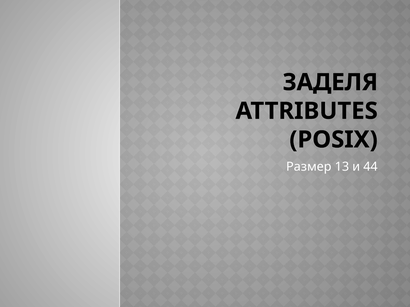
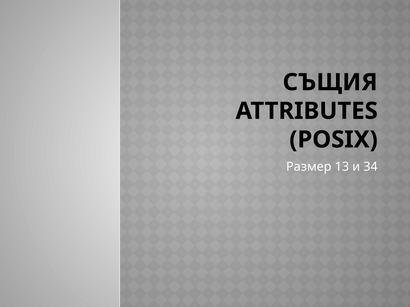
ЗАДЕЛЯ: ЗАДЕЛЯ -> СЪЩИЯ
44: 44 -> 34
